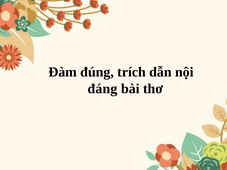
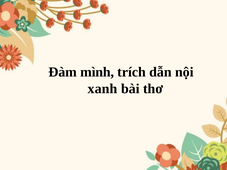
đúng: đúng -> mình
đáng: đáng -> xanh
